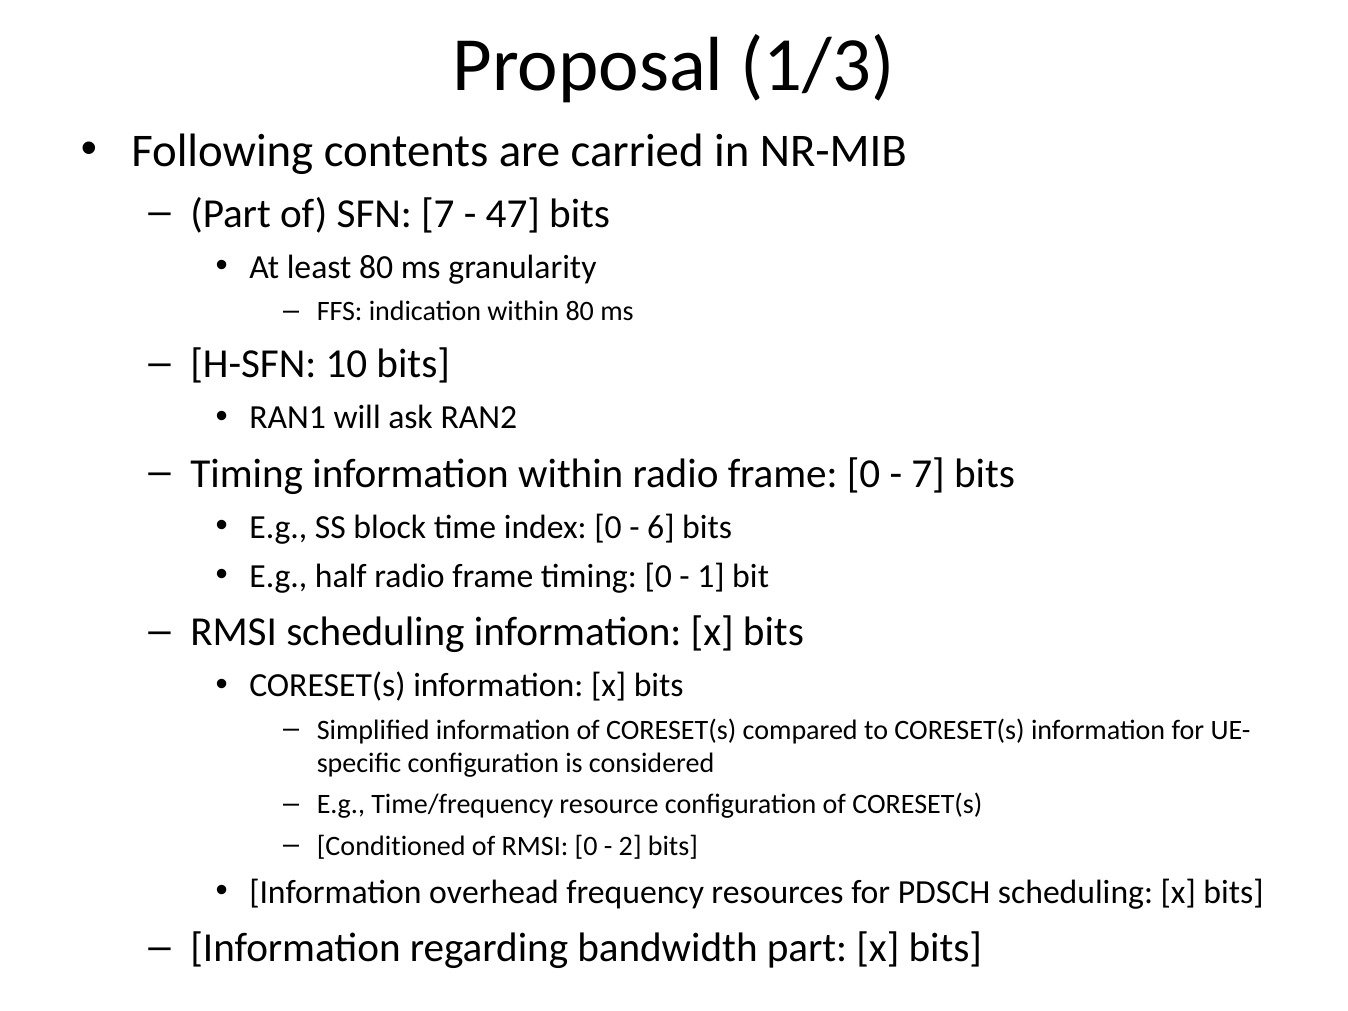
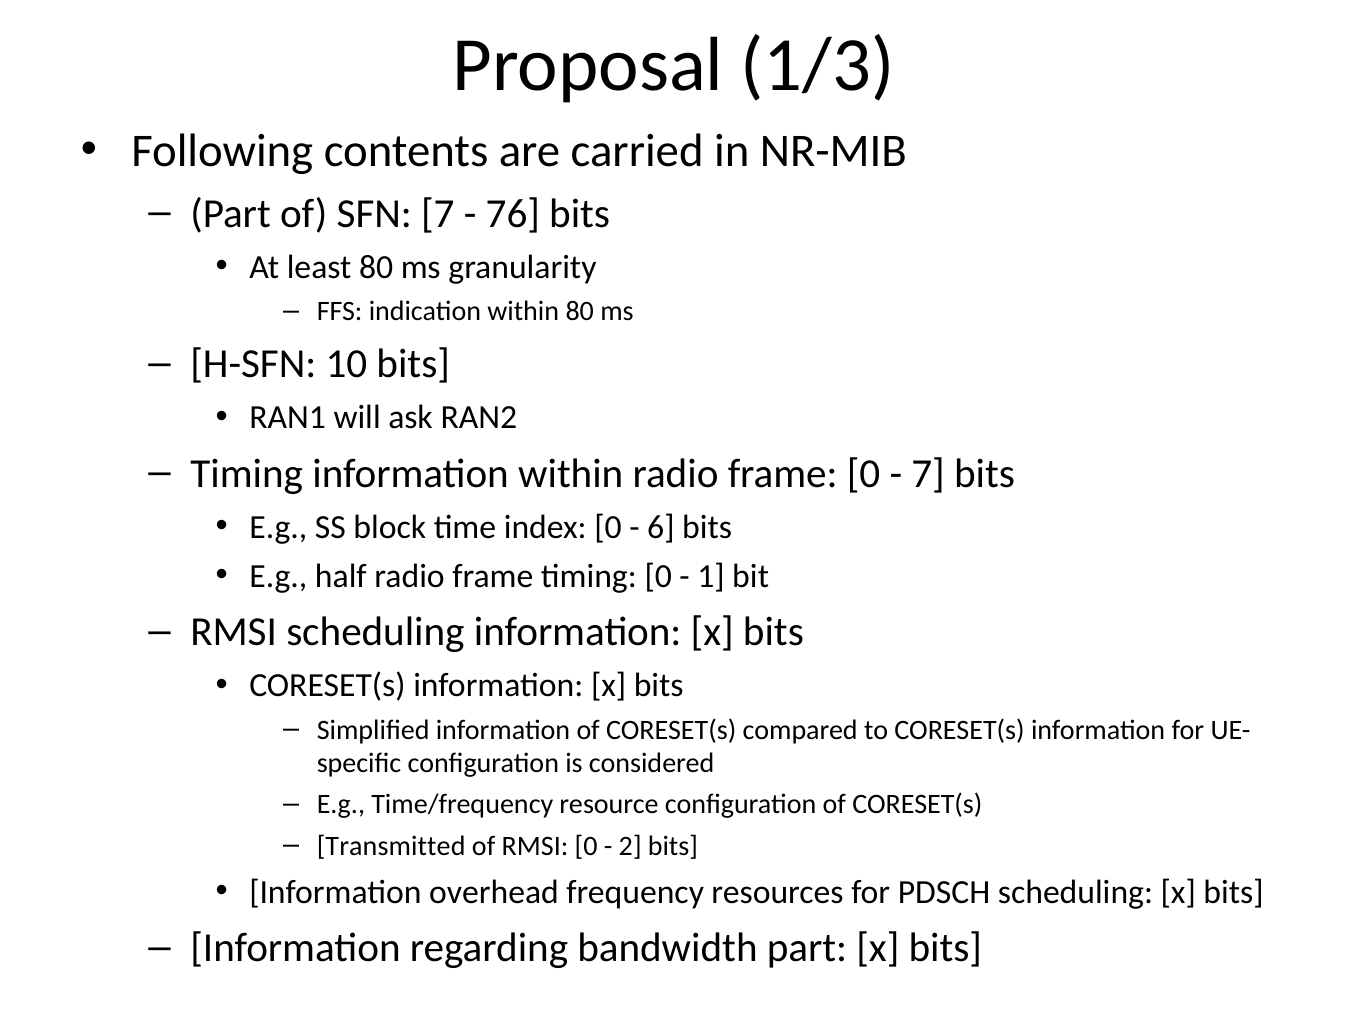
47: 47 -> 76
Conditioned: Conditioned -> Transmitted
